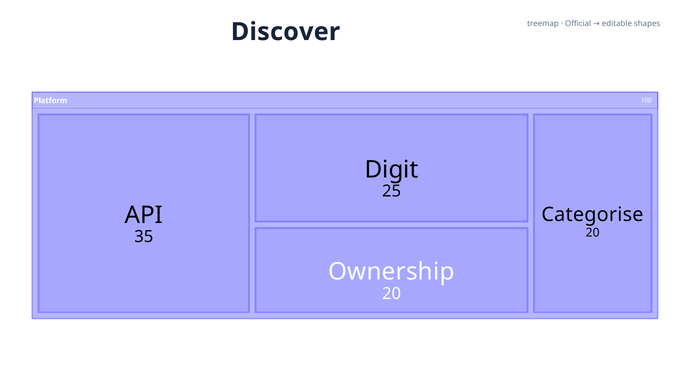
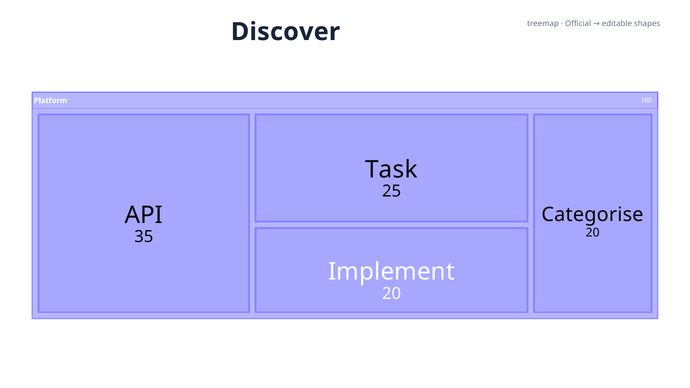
Digit: Digit -> Task
Ownership: Ownership -> Implement
